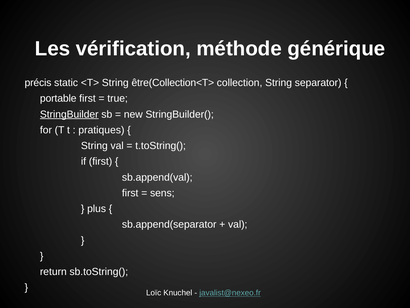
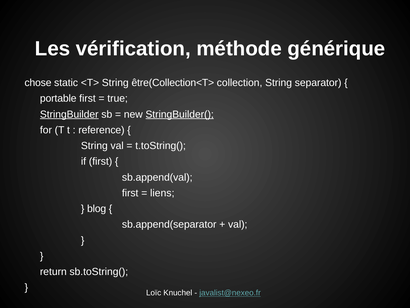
précis: précis -> chose
StringBuilder( underline: none -> present
pratiques: pratiques -> reference
sens: sens -> liens
plus: plus -> blog
